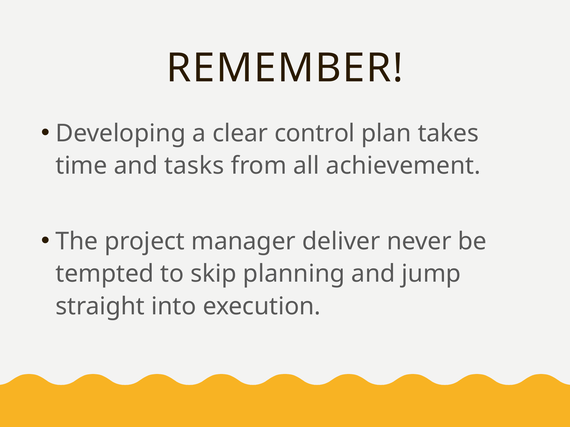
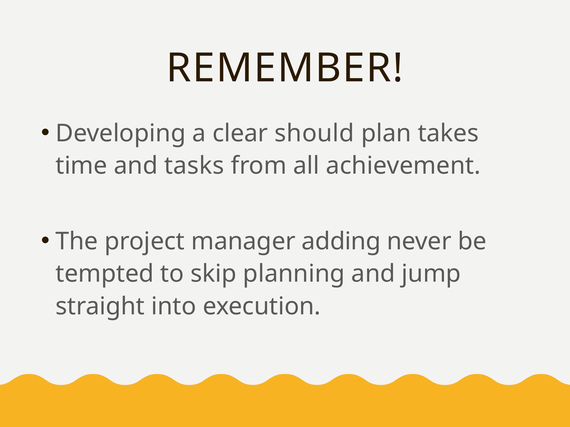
control: control -> should
deliver: deliver -> adding
